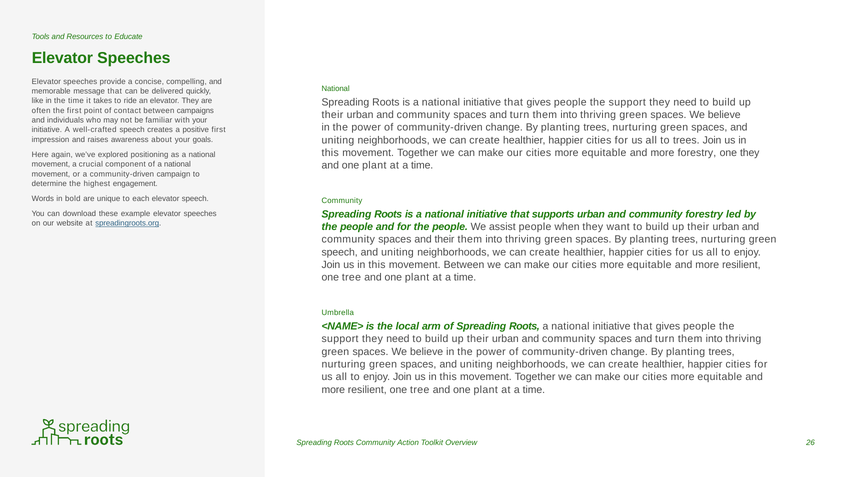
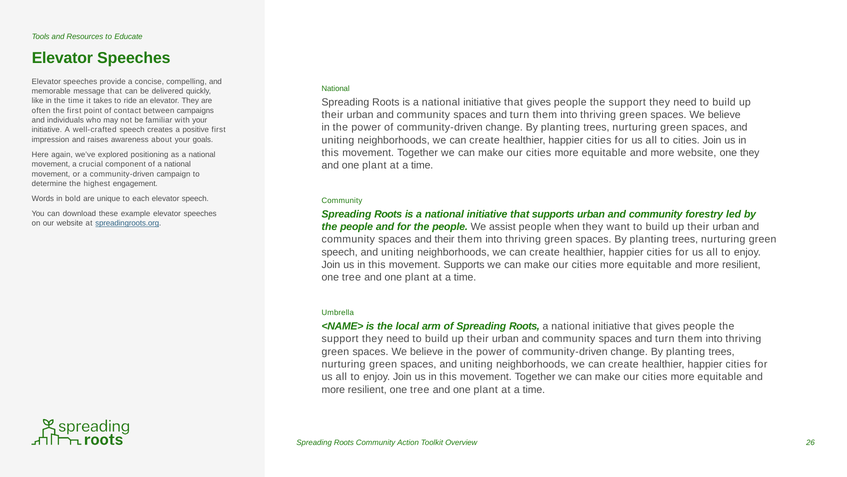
to trees: trees -> cities
more forestry: forestry -> website
movement Between: Between -> Supports
